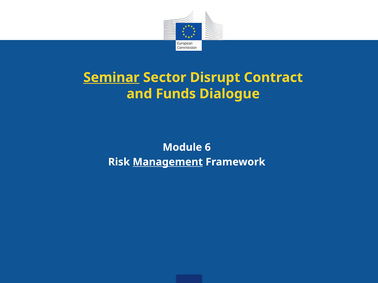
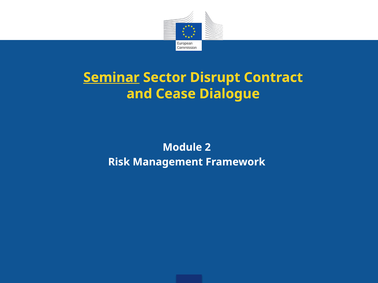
Funds: Funds -> Cease
6: 6 -> 2
Management underline: present -> none
